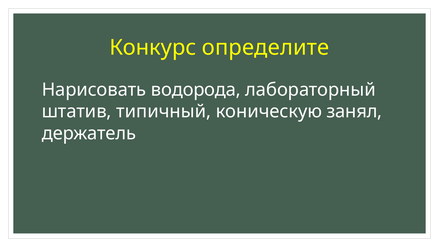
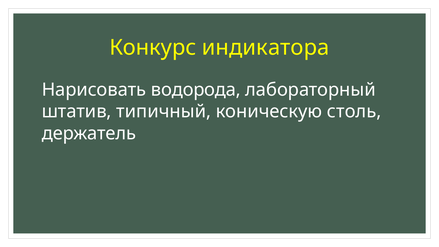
определите: определите -> индикатора
занял: занял -> столь
